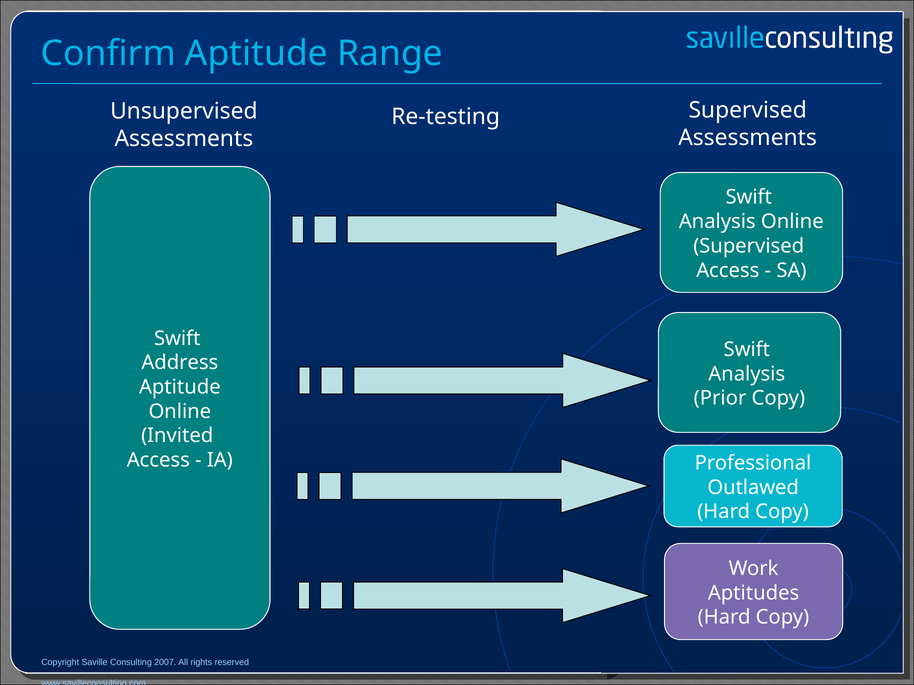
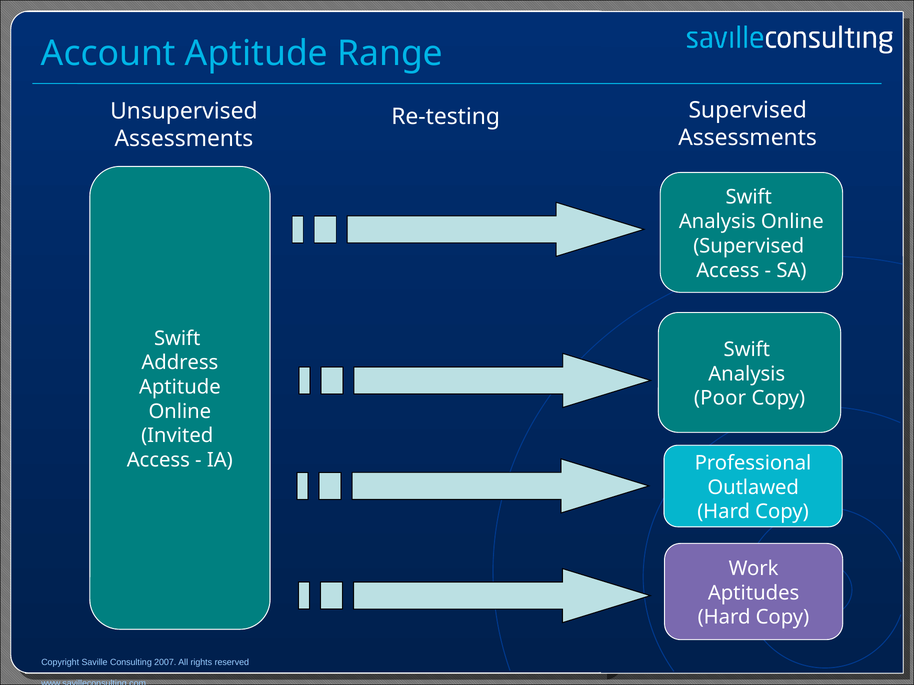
Confirm: Confirm -> Account
Prior: Prior -> Poor
